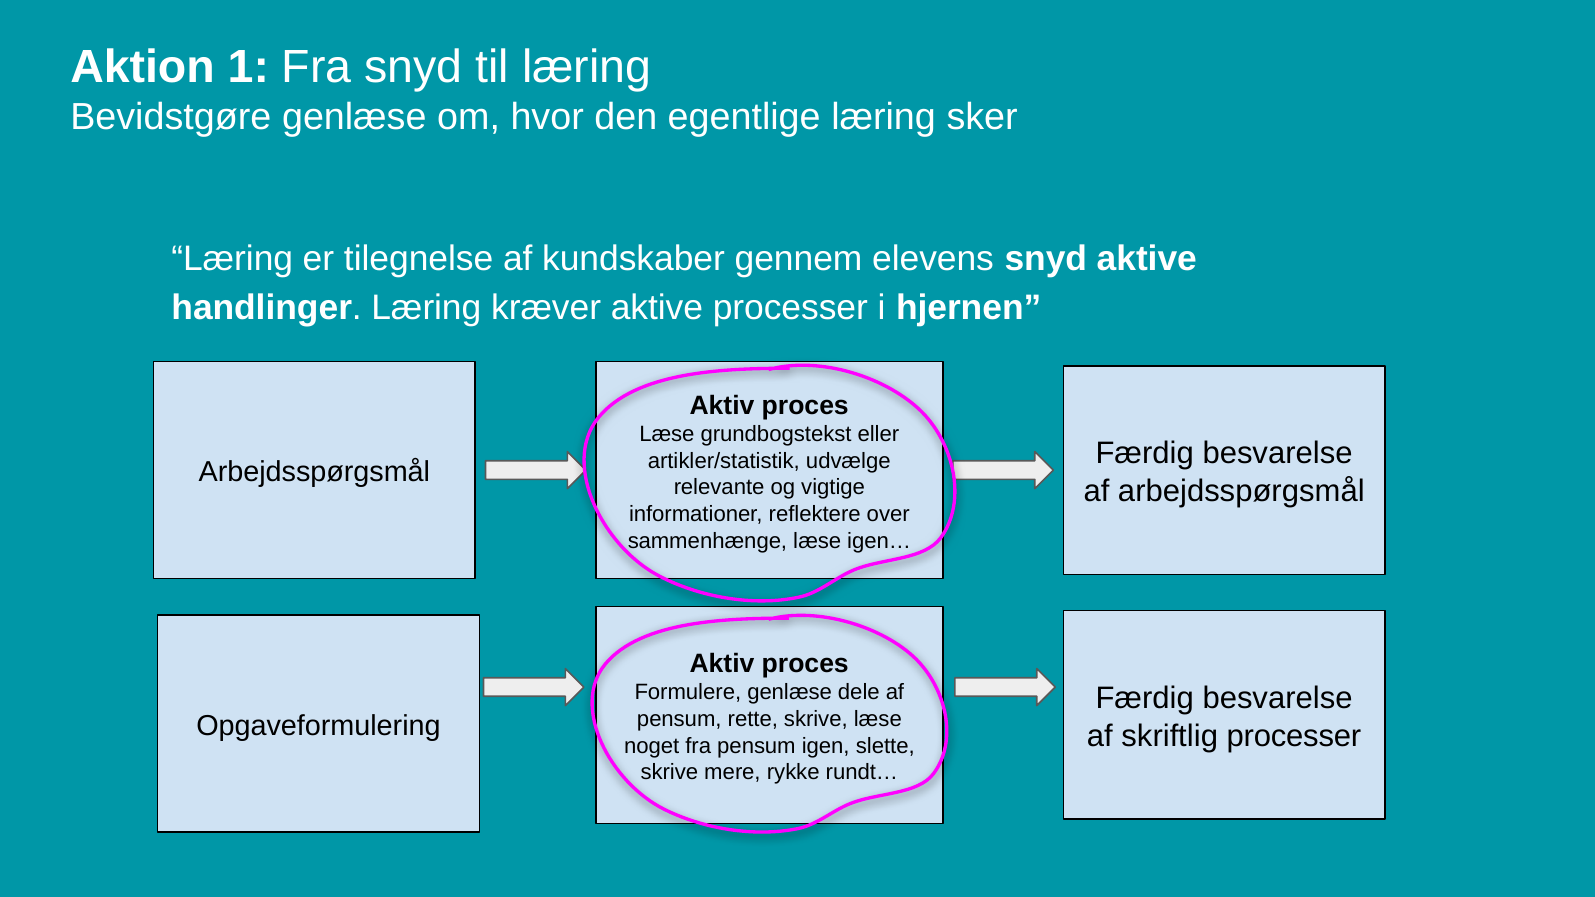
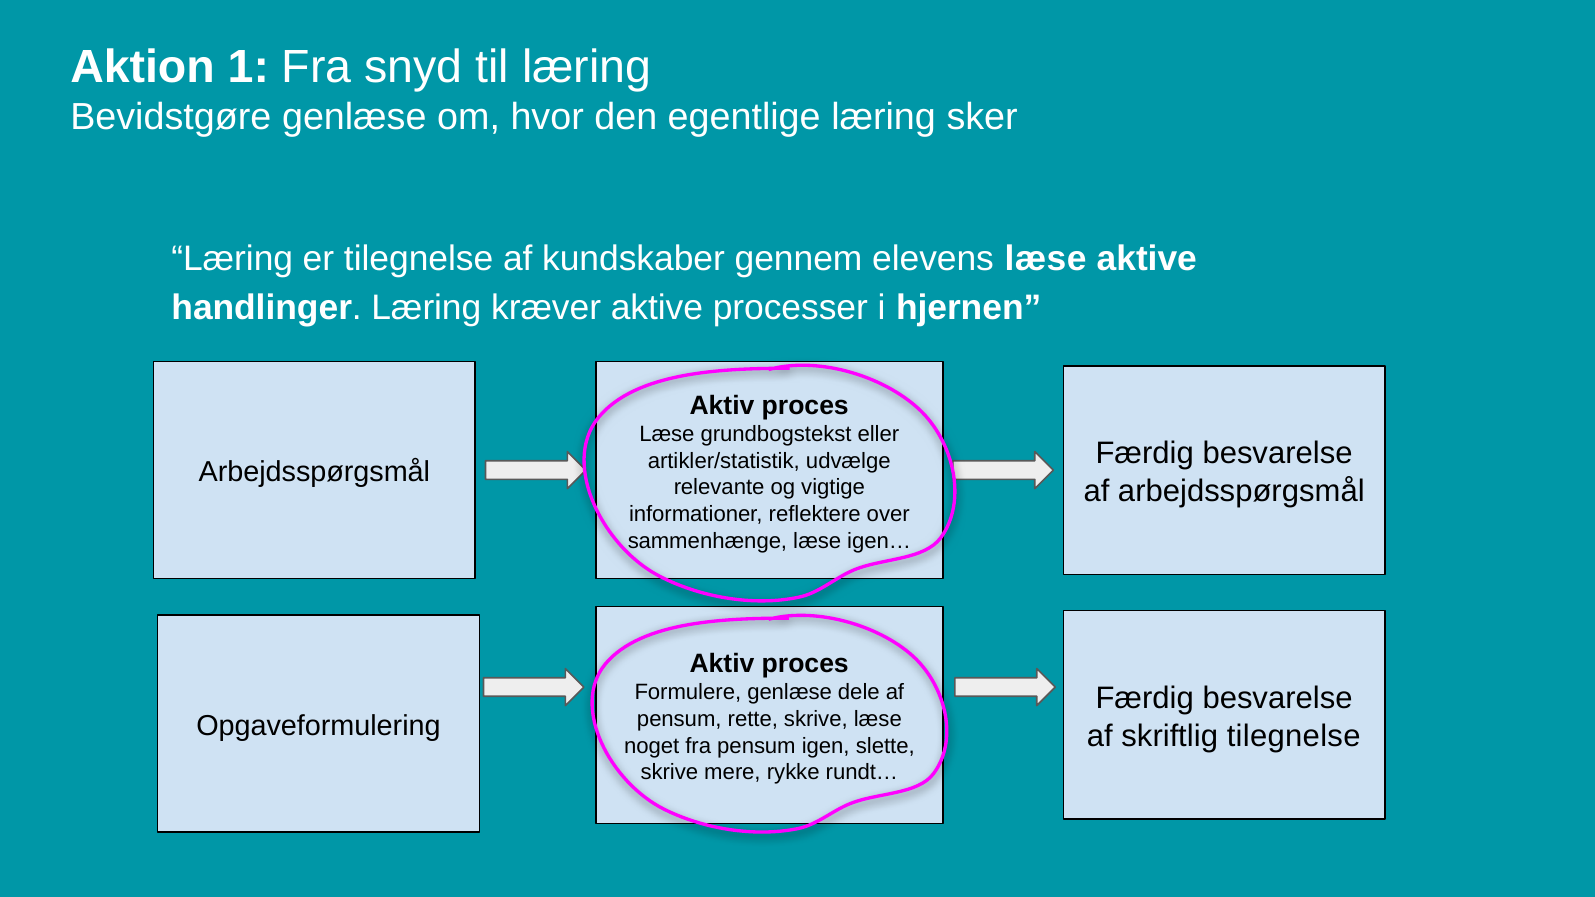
elevens snyd: snyd -> læse
skriftlig processer: processer -> tilegnelse
